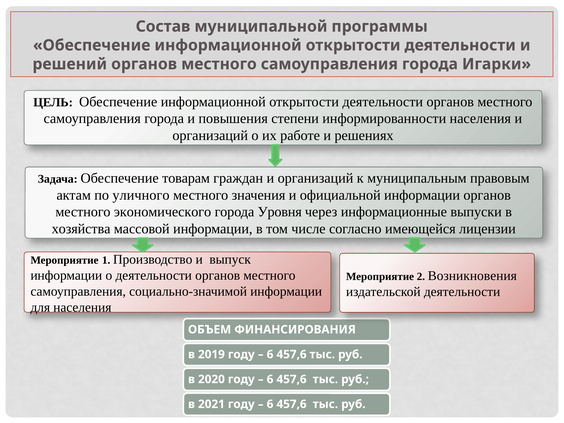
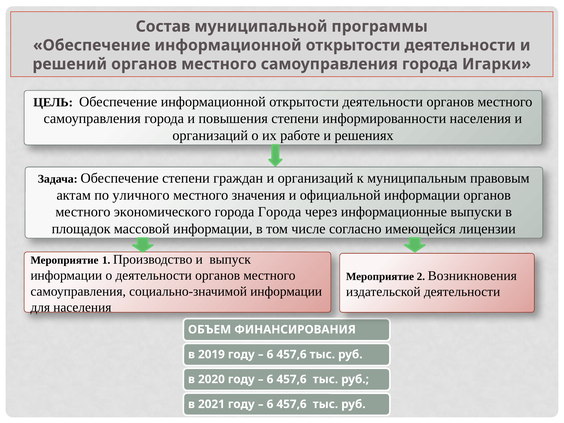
Обеспечение товарам: товарам -> степени
города Уровня: Уровня -> Города
хозяйства: хозяйства -> площадок
